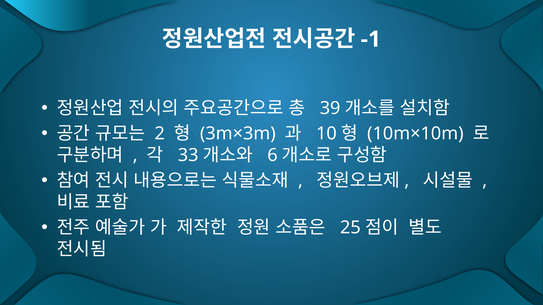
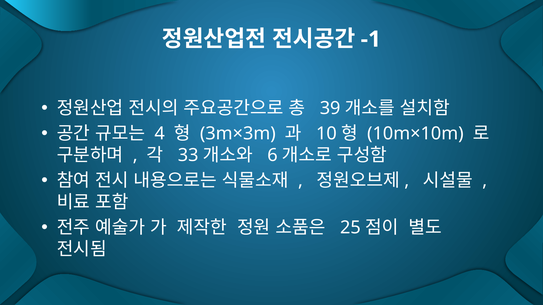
2: 2 -> 4
